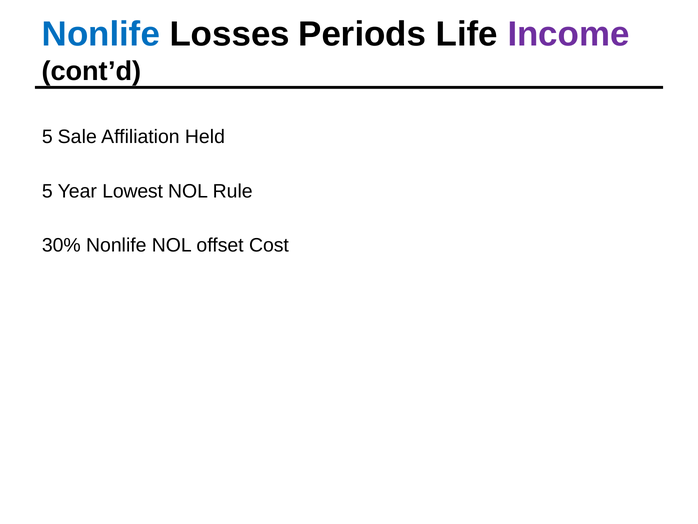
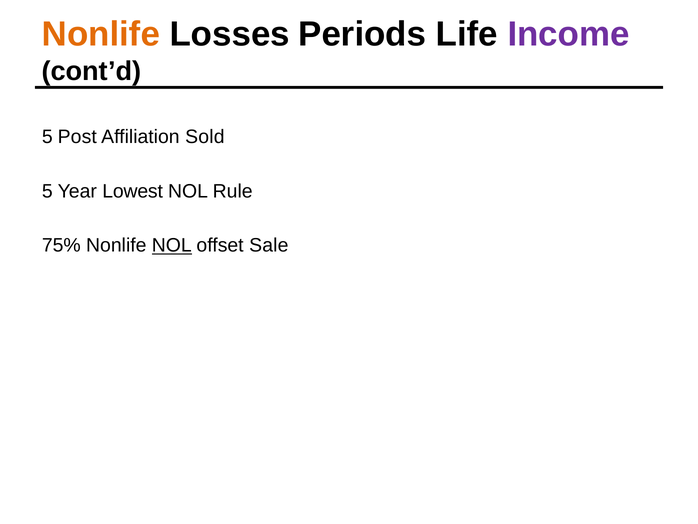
Nonlife at (101, 34) colour: blue -> orange
Sale: Sale -> Post
Held: Held -> Sold
30%: 30% -> 75%
NOL at (172, 245) underline: none -> present
Cost: Cost -> Sale
